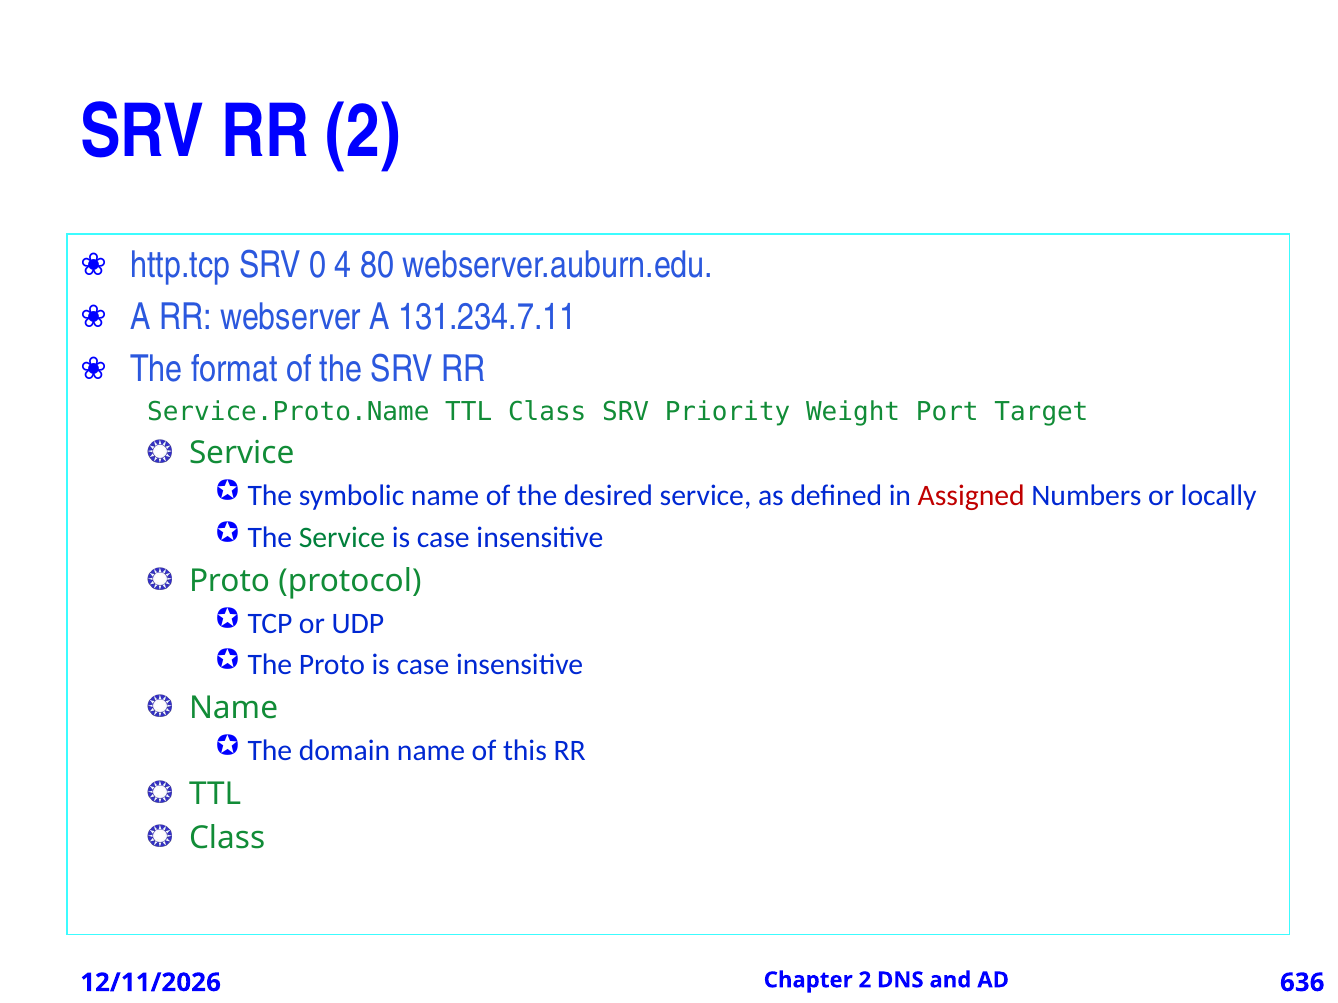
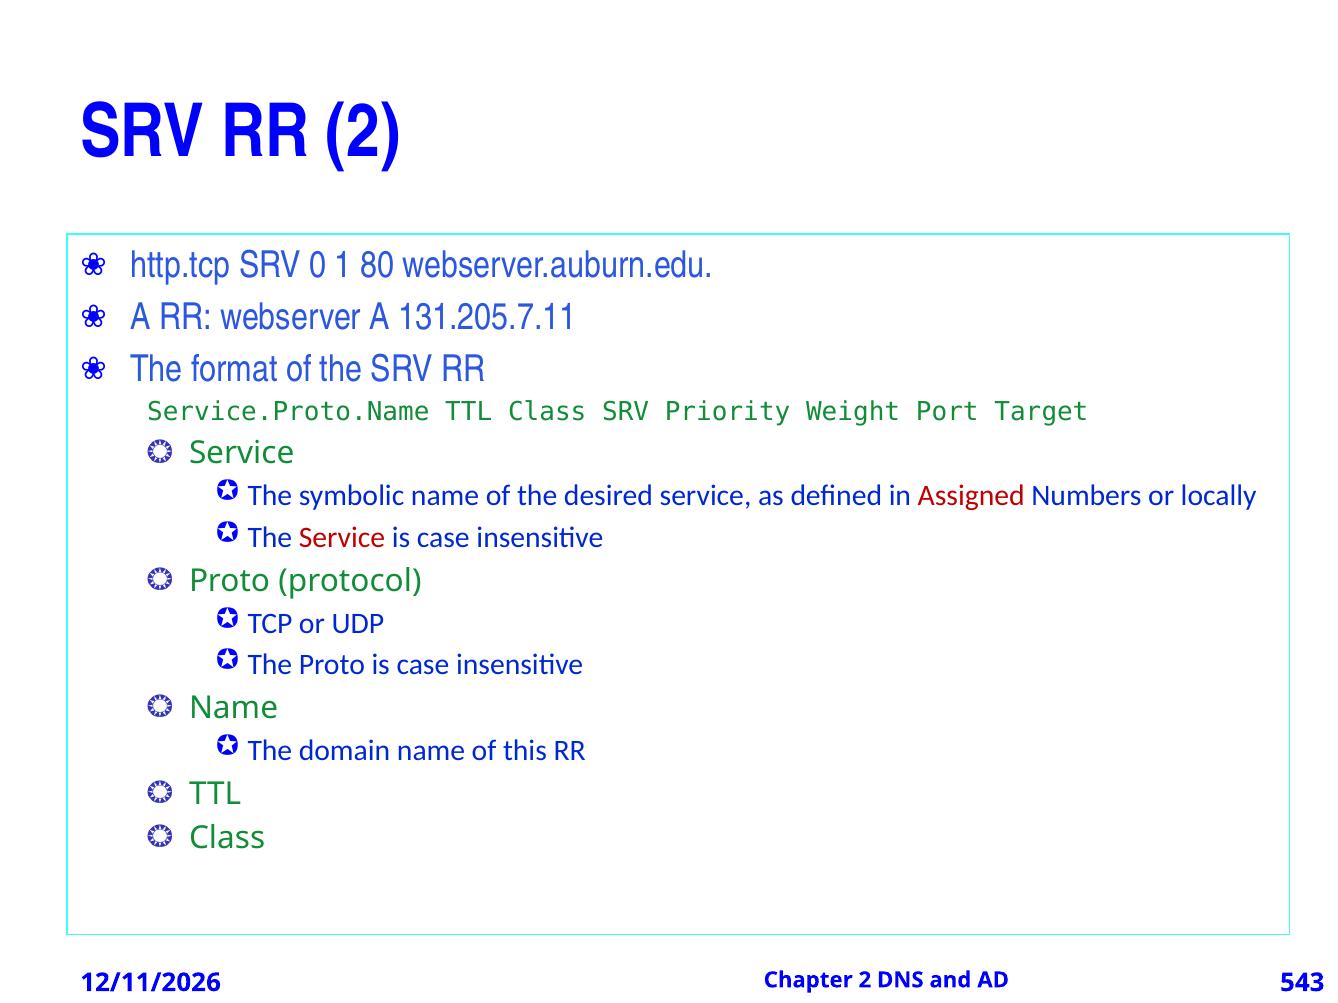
4: 4 -> 1
131.234.7.11: 131.234.7.11 -> 131.205.7.11
Service at (342, 538) colour: green -> red
636: 636 -> 543
